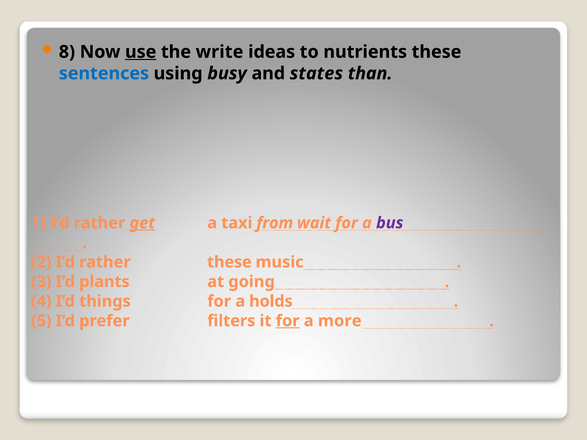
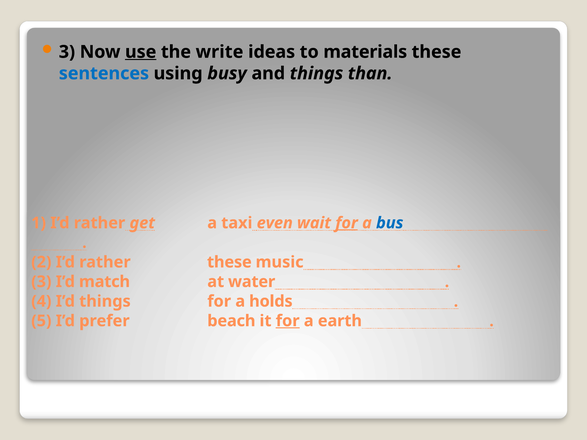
8 at (67, 52): 8 -> 3
nutrients: nutrients -> materials
and states: states -> things
get underline: present -> none
from: from -> even
for at (347, 223) underline: none -> present
bus colour: purple -> blue
plants: plants -> match
going: going -> water
filters: filters -> beach
more: more -> earth
